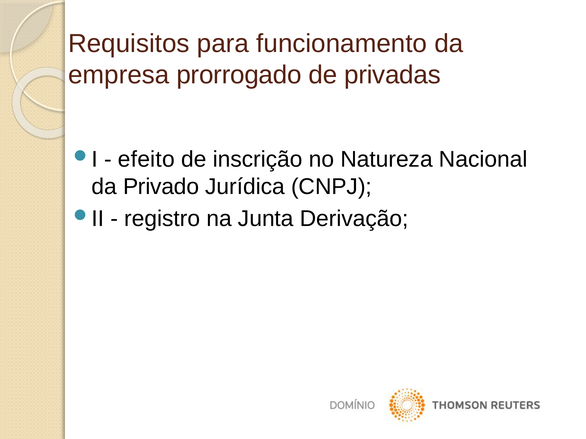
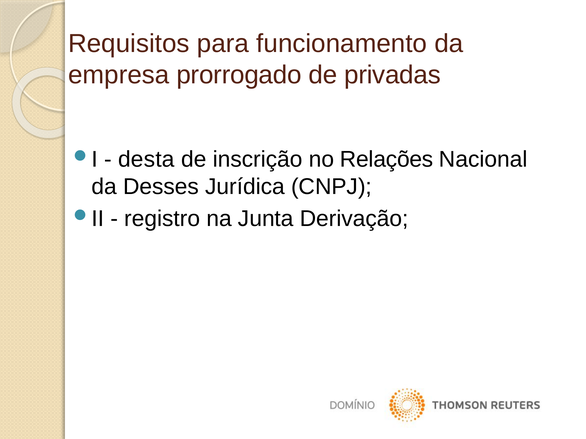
efeito: efeito -> desta
Natureza: Natureza -> Relações
Privado: Privado -> Desses
